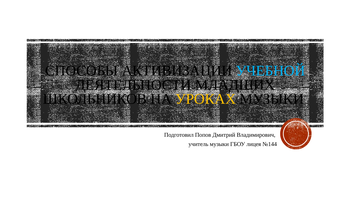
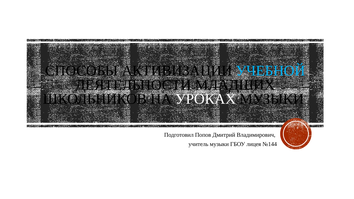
УРОКАХ colour: yellow -> white
